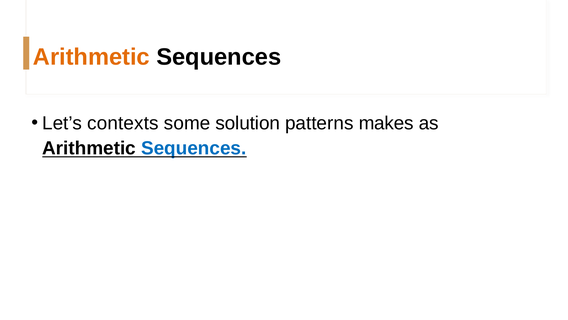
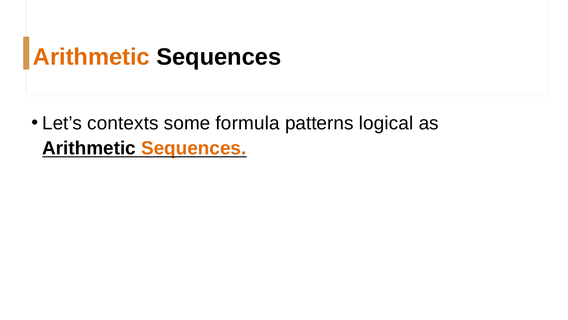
solution: solution -> formula
makes: makes -> logical
Sequences at (194, 148) colour: blue -> orange
